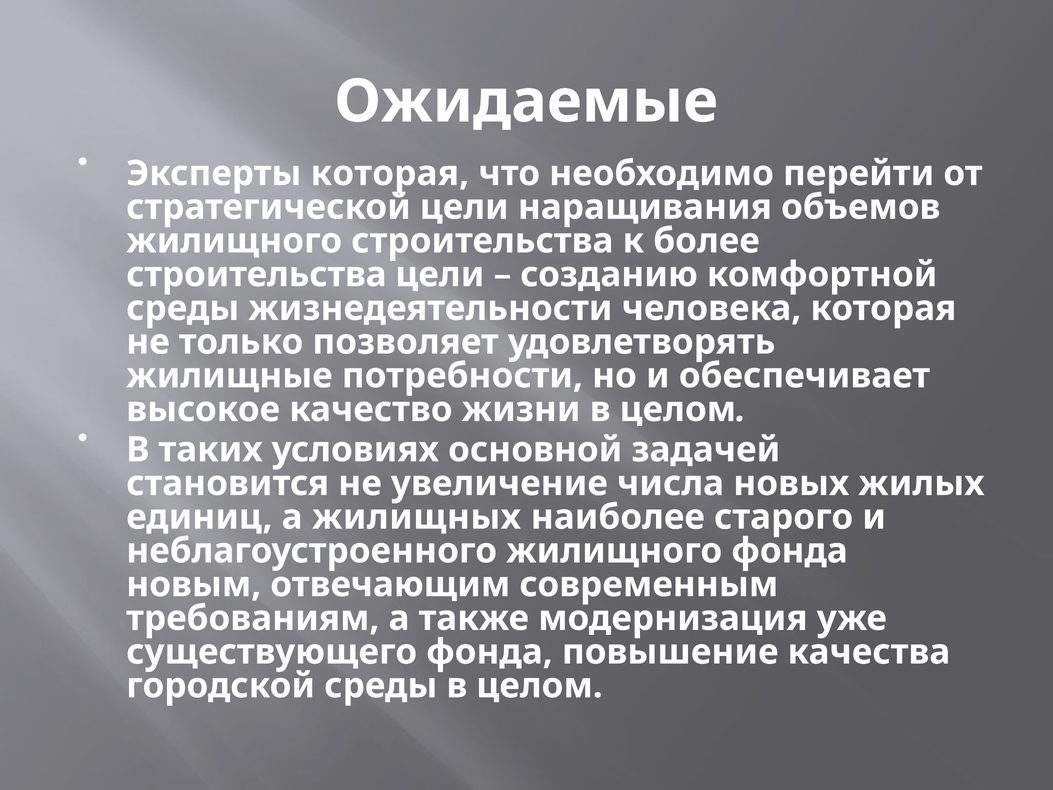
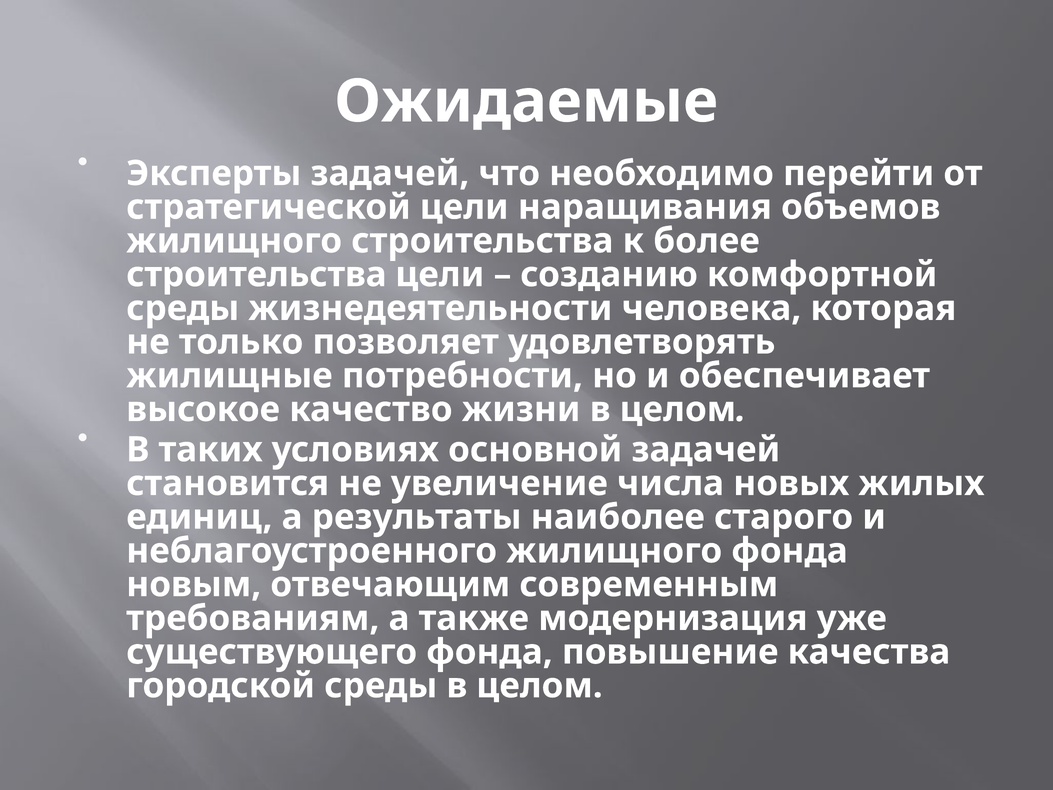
Эксперты которая: которая -> задачей
жилищных: жилищных -> результаты
